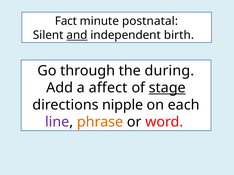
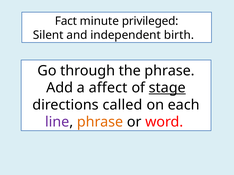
postnatal: postnatal -> privileged
and underline: present -> none
the during: during -> phrase
nipple: nipple -> called
